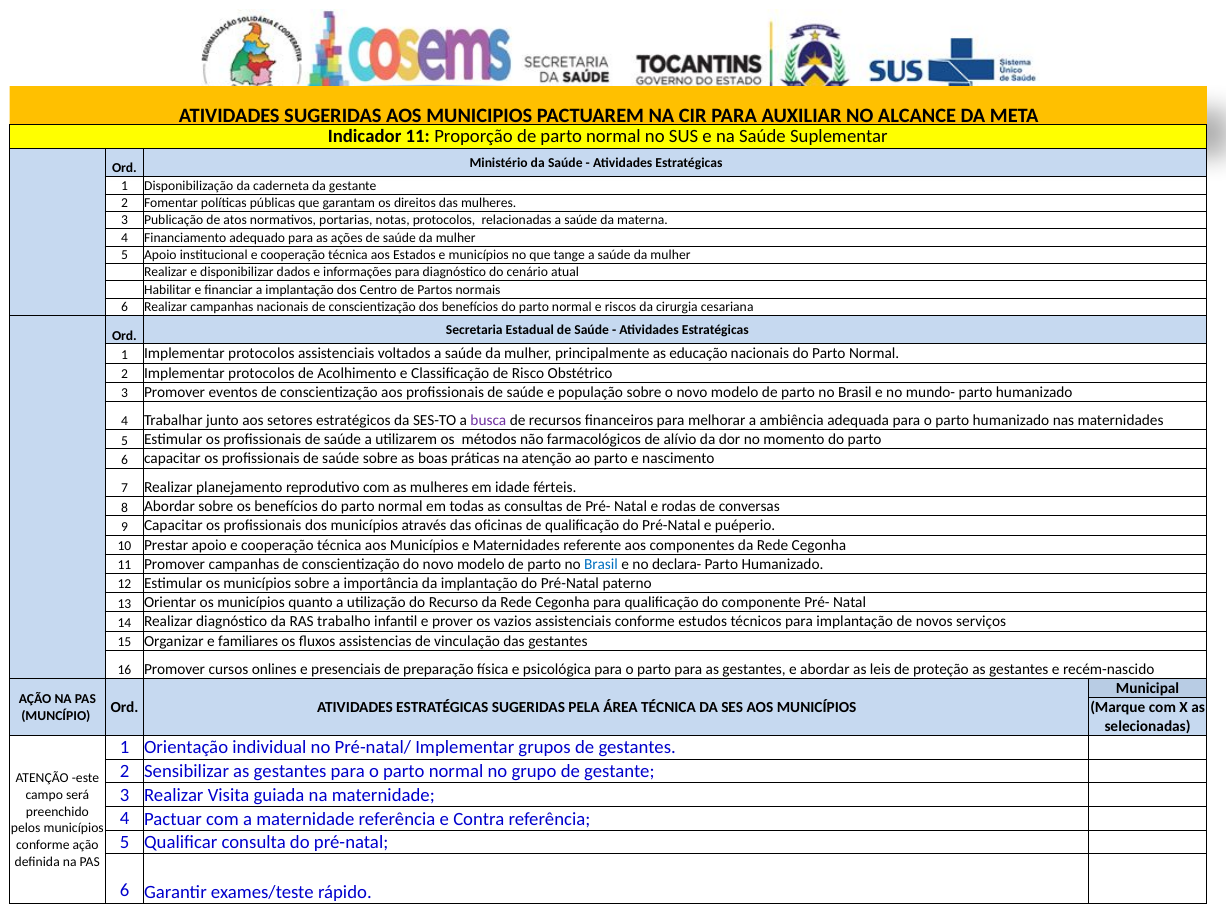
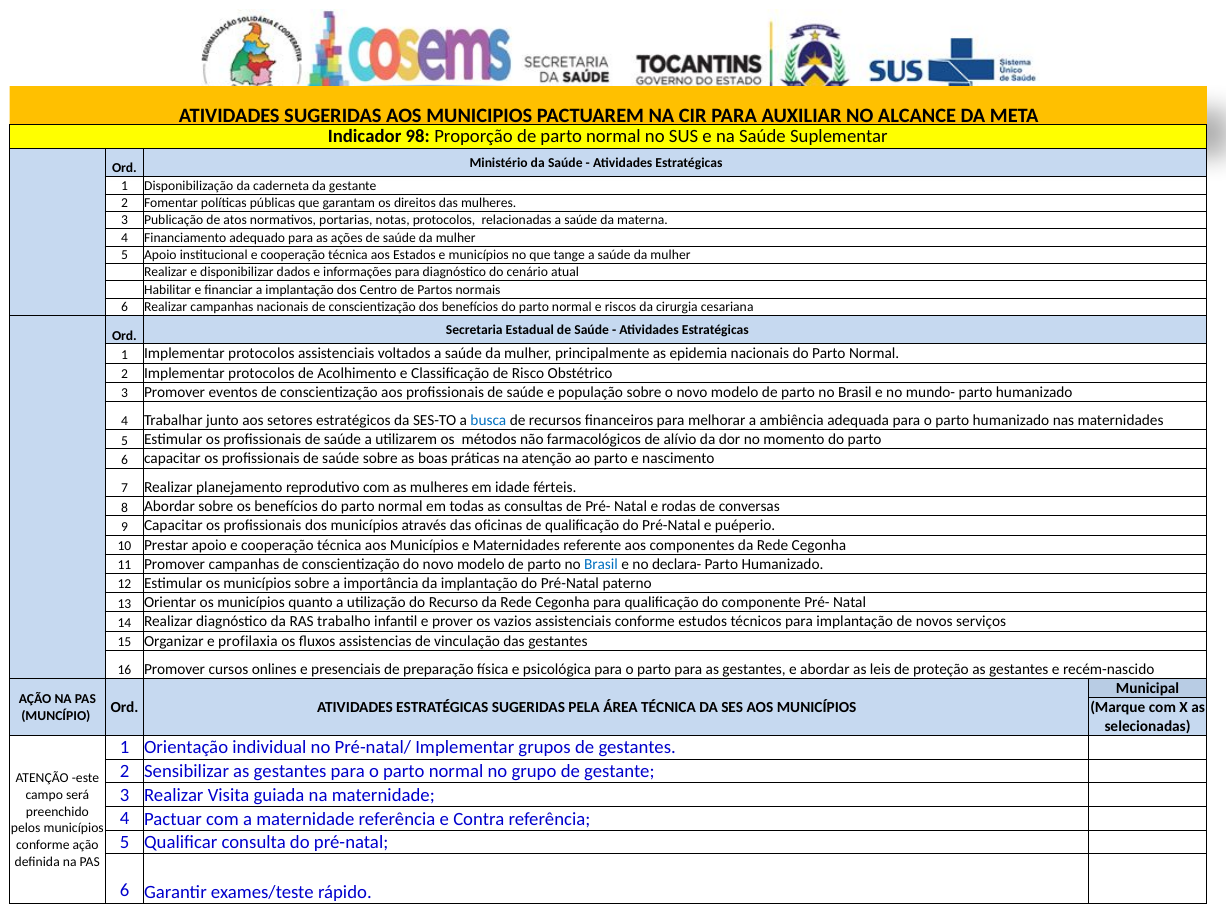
Indicador 11: 11 -> 98
educação: educação -> epidemia
busca colour: purple -> blue
familiares: familiares -> profilaxia
